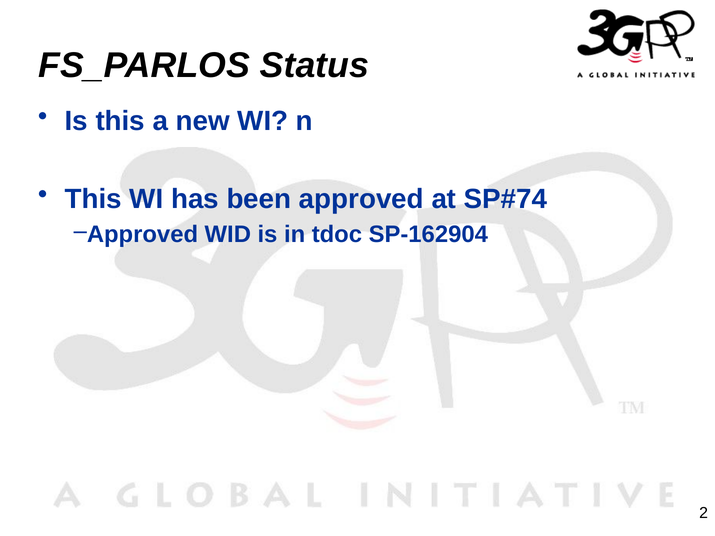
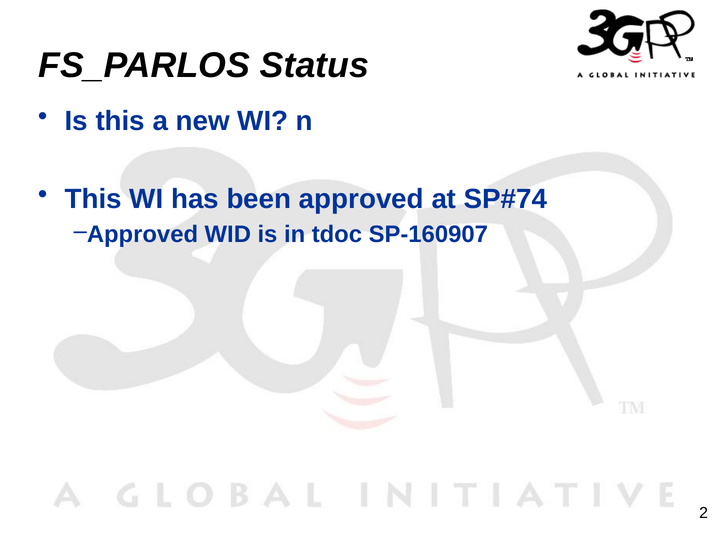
SP-162904: SP-162904 -> SP-160907
